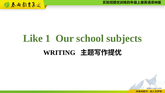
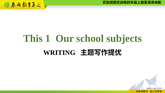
Like: Like -> This
